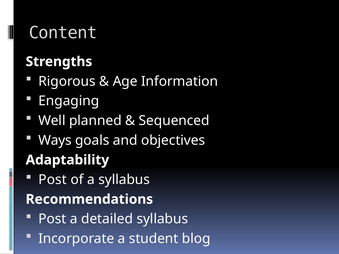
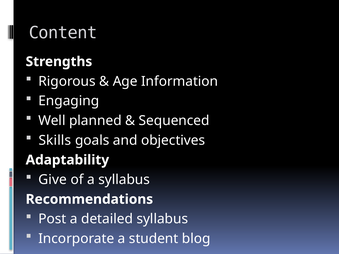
Ways: Ways -> Skills
Post at (53, 180): Post -> Give
